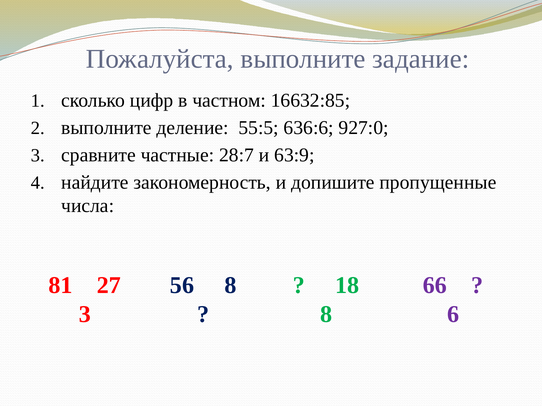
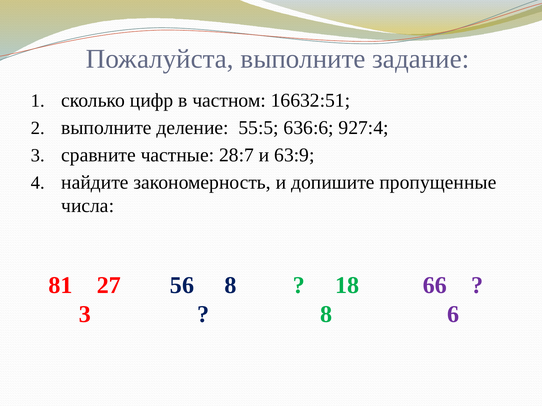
16632:85: 16632:85 -> 16632:51
927:0: 927:0 -> 927:4
